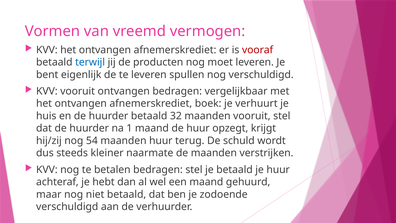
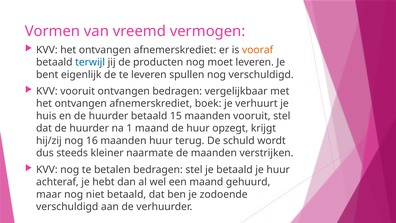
vooraf colour: red -> orange
32: 32 -> 15
54: 54 -> 16
